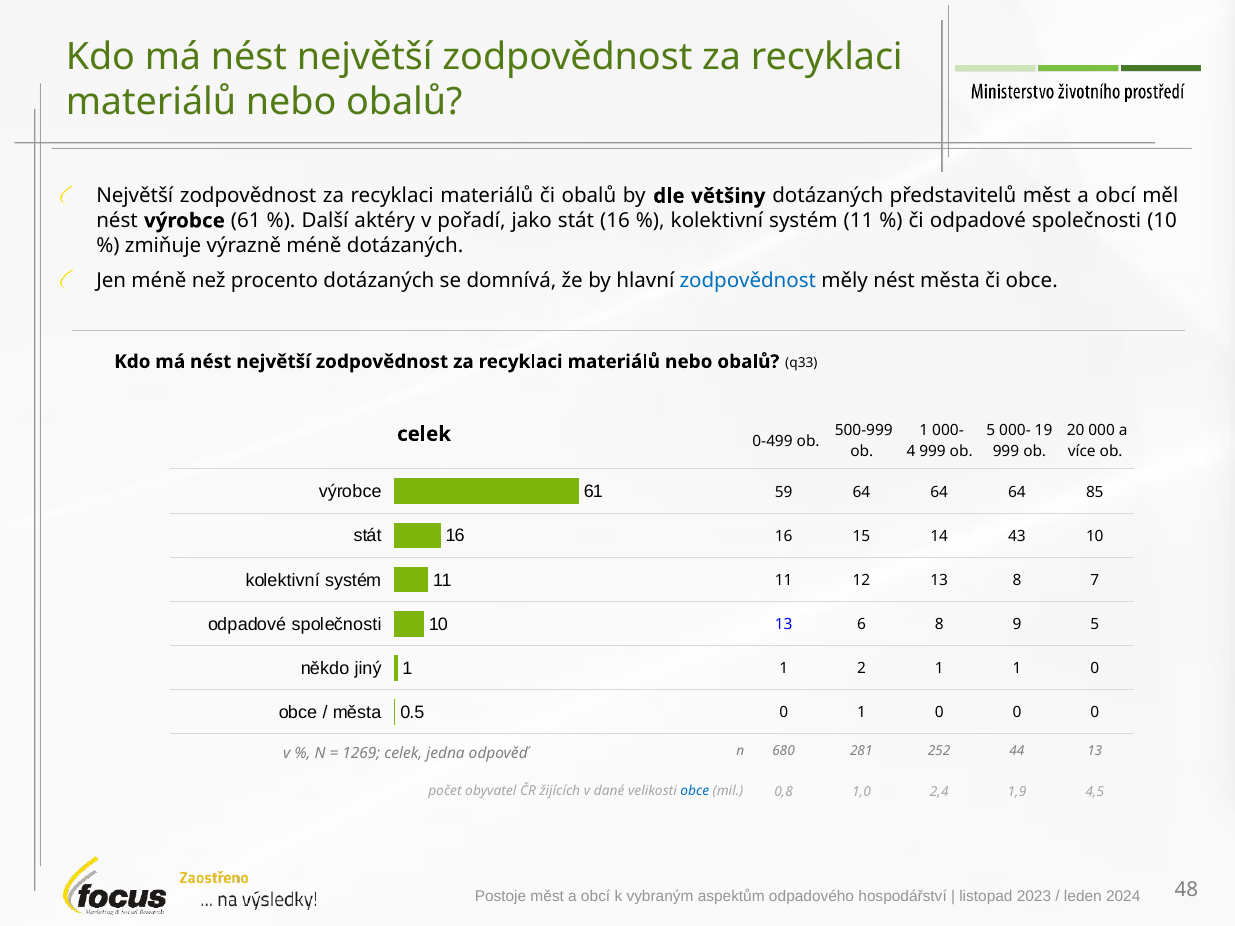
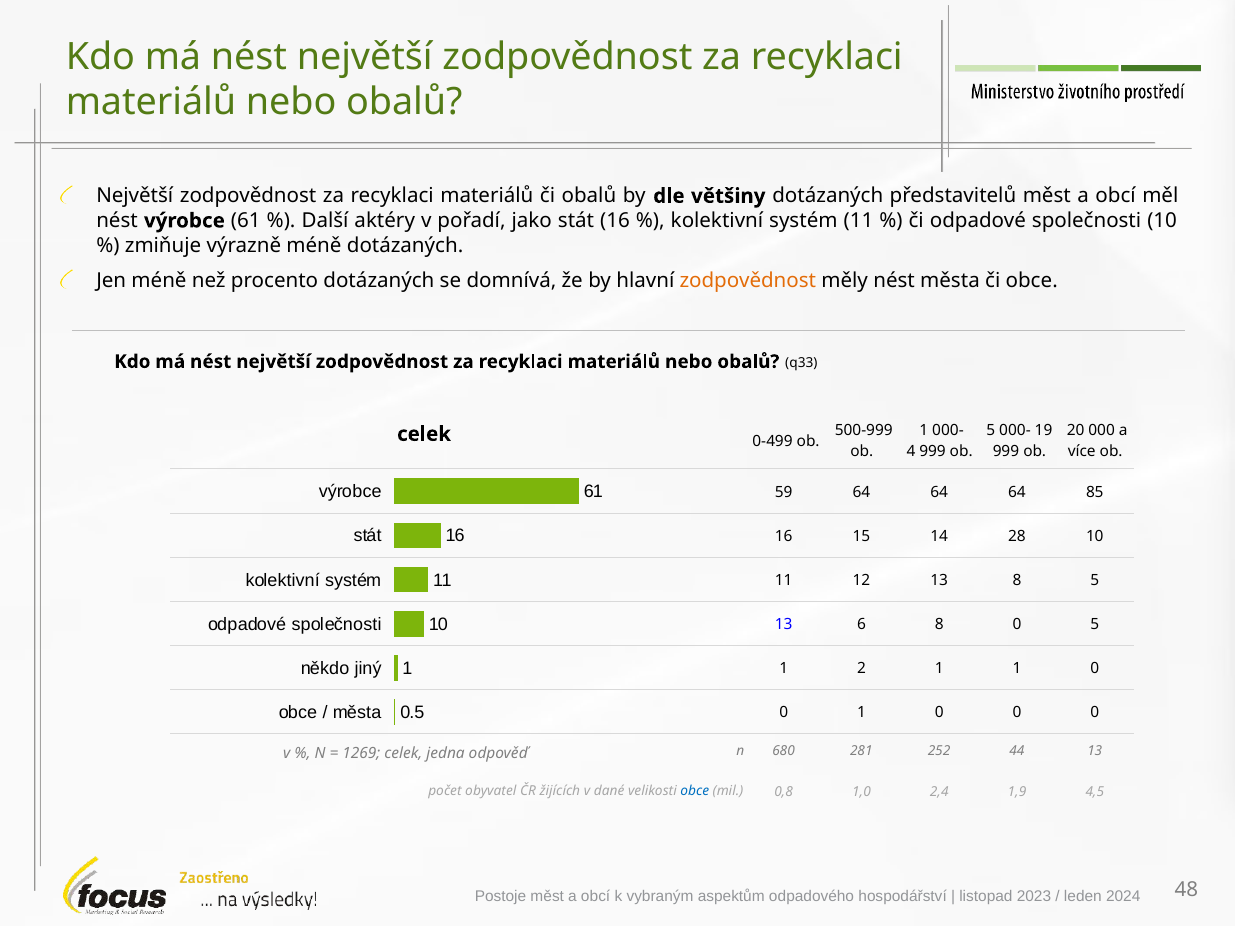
zodpovědnost at (748, 280) colour: blue -> orange
43: 43 -> 28
8 7: 7 -> 5
8 9: 9 -> 0
